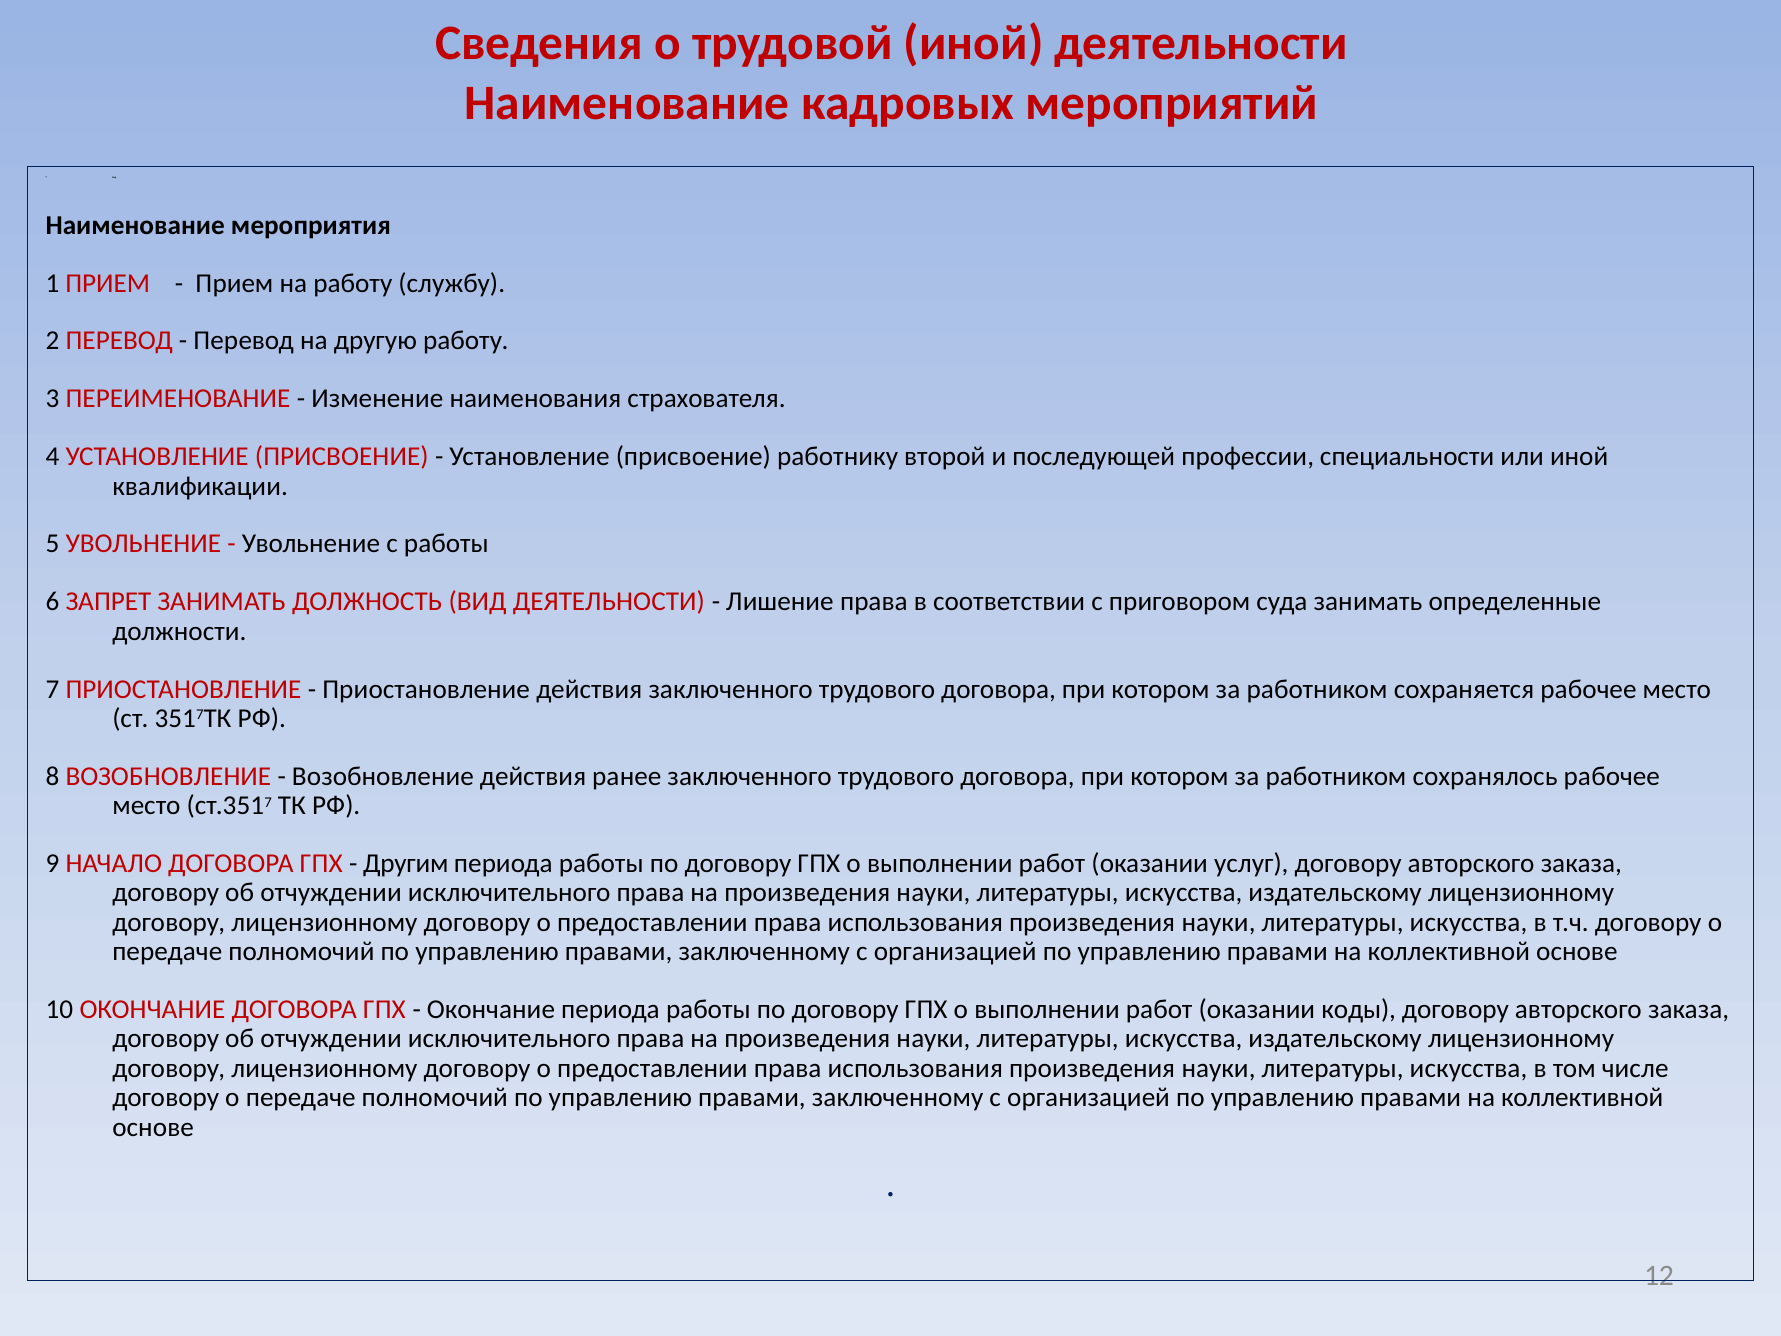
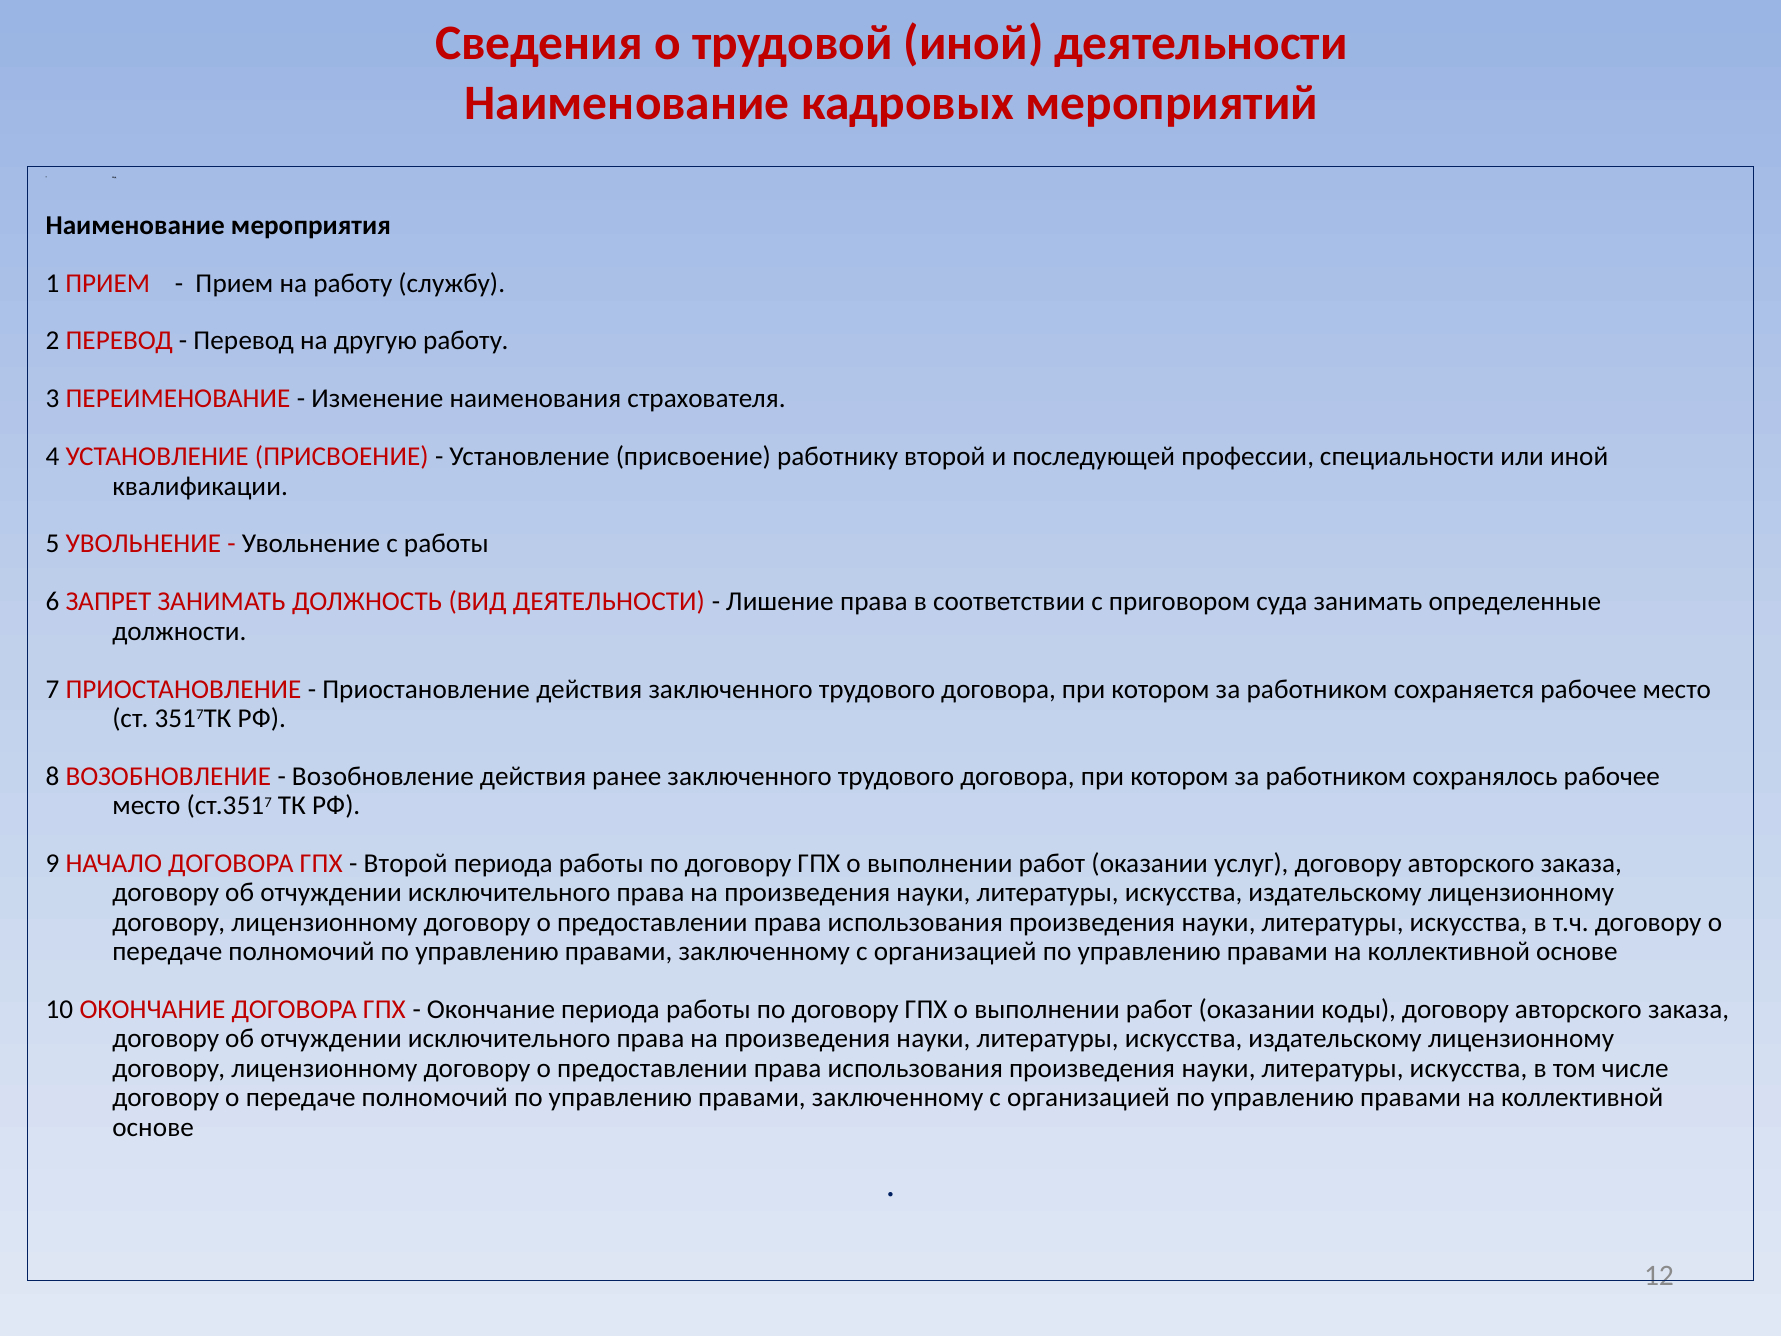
Другим at (406, 863): Другим -> Второй
